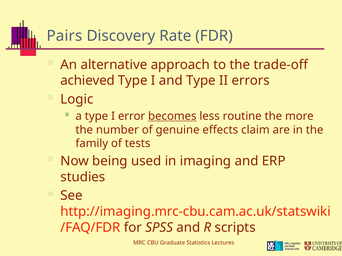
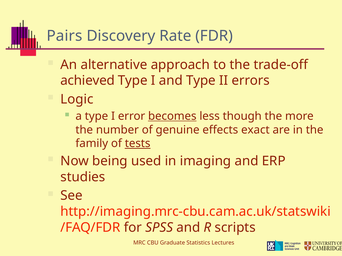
routine: routine -> though
claim: claim -> exact
tests underline: none -> present
